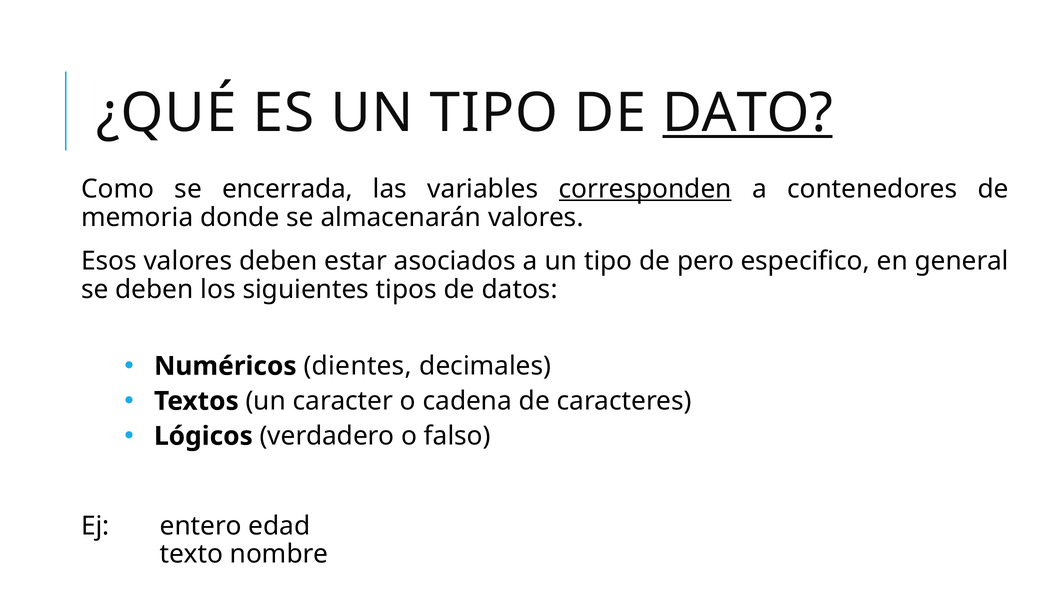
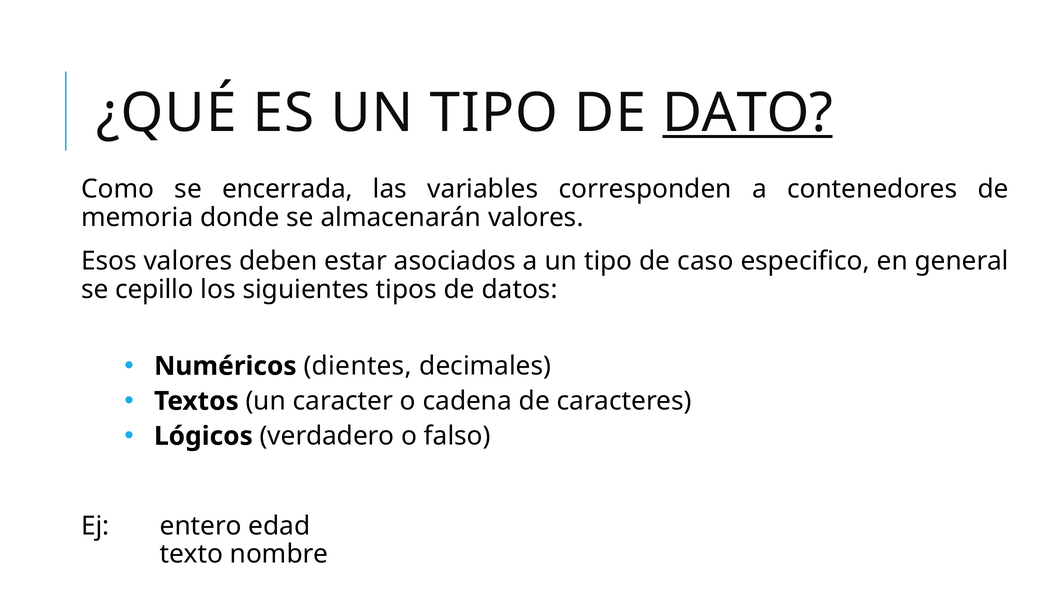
corresponden underline: present -> none
pero: pero -> caso
se deben: deben -> cepillo
